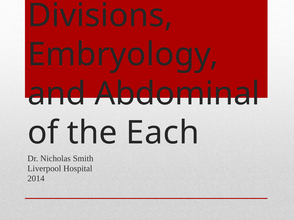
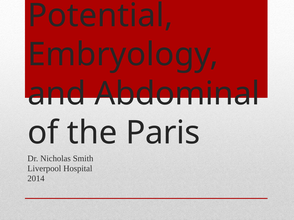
Divisions: Divisions -> Potential
Each: Each -> Paris
